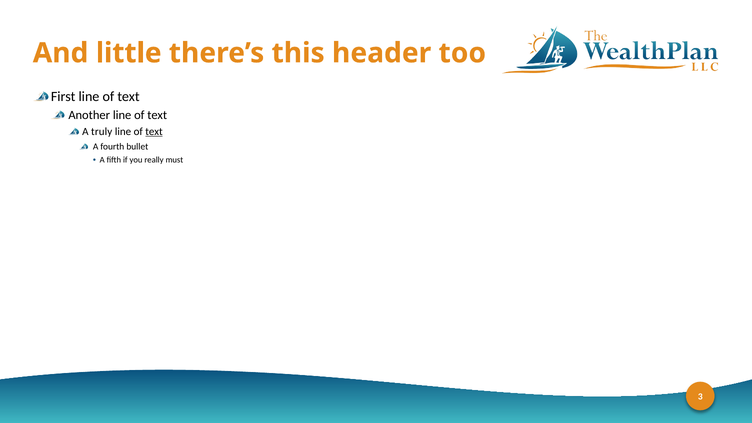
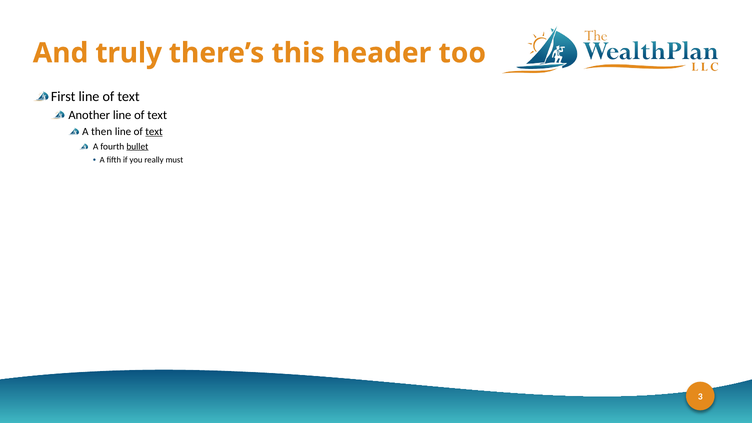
little: little -> truly
truly: truly -> then
bullet underline: none -> present
